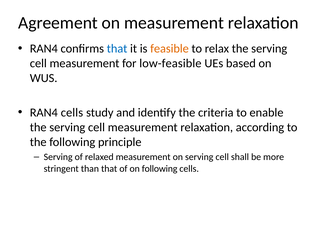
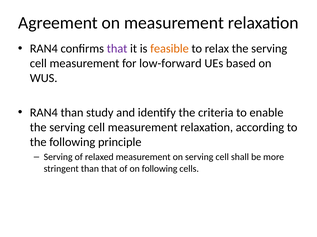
that at (117, 49) colour: blue -> purple
low-feasible: low-feasible -> low-forward
RAN4 cells: cells -> than
